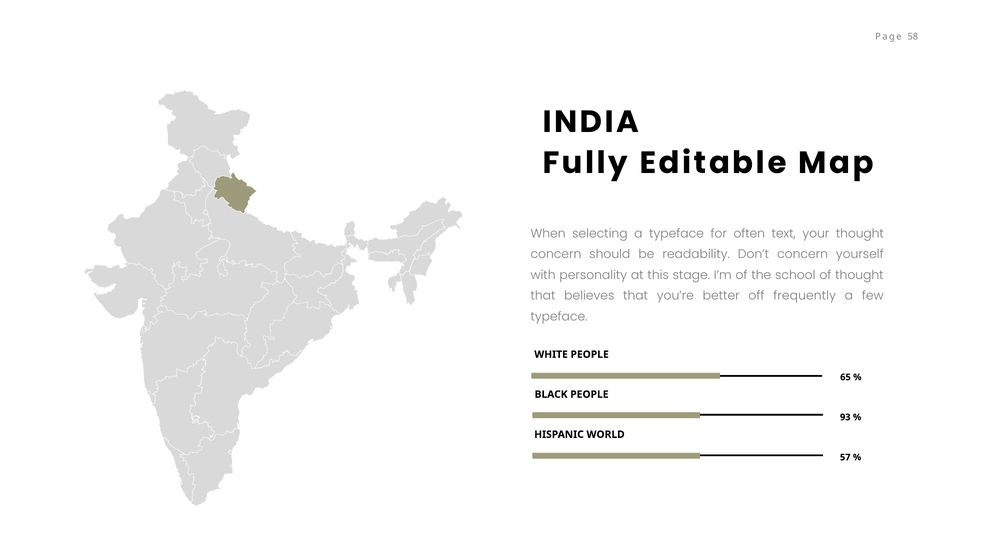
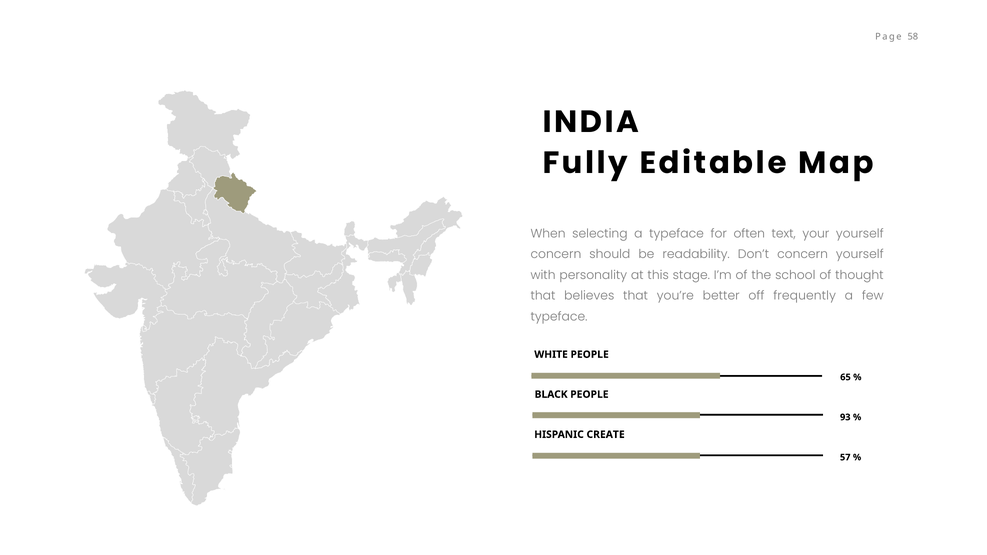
your thought: thought -> yourself
WORLD: WORLD -> CREATE
